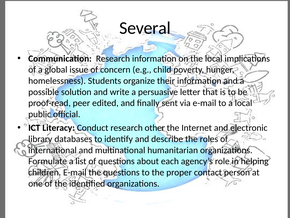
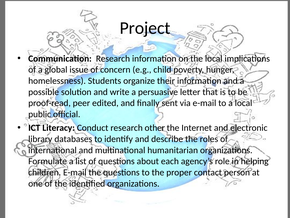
Several: Several -> Project
